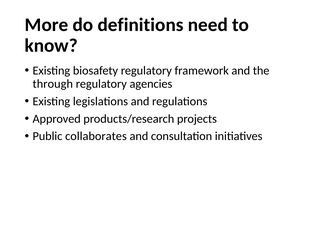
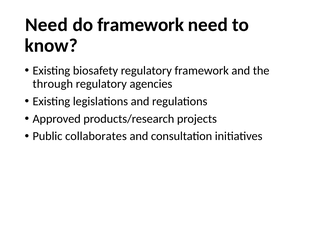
More at (47, 25): More -> Need
do definitions: definitions -> framework
